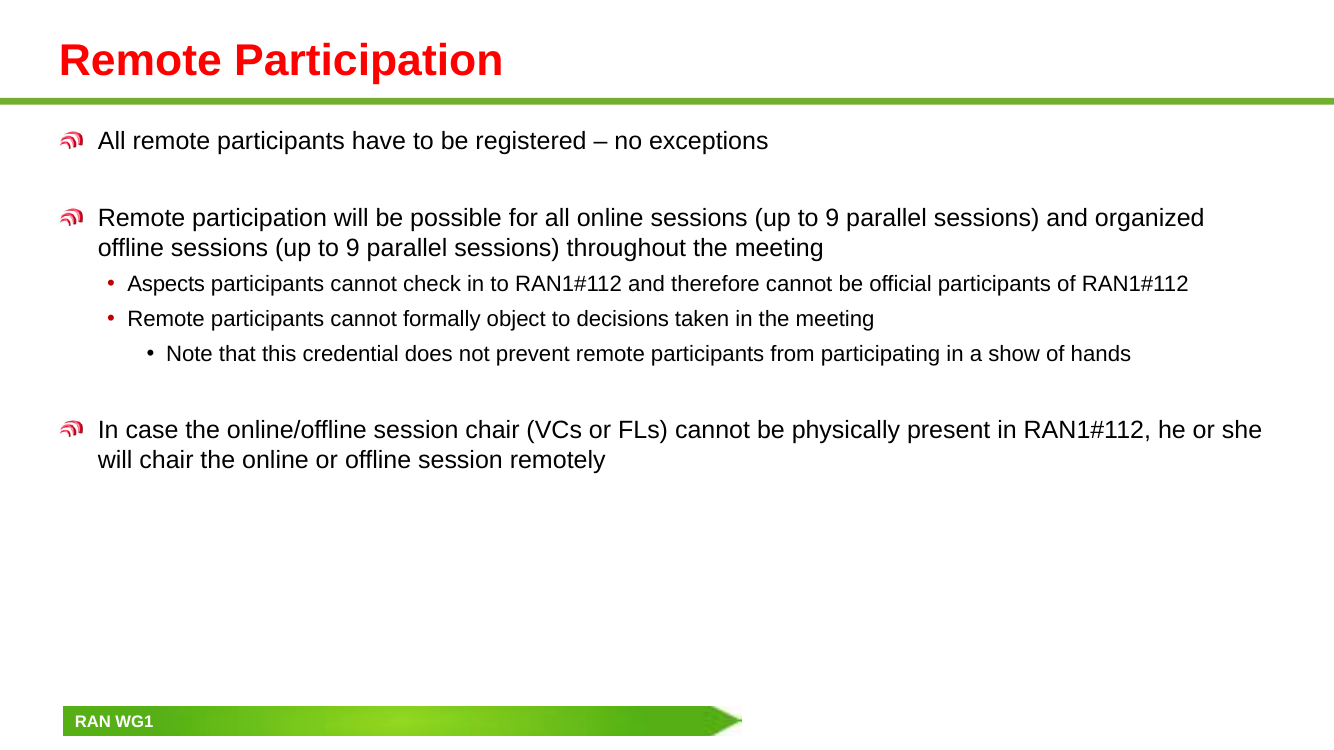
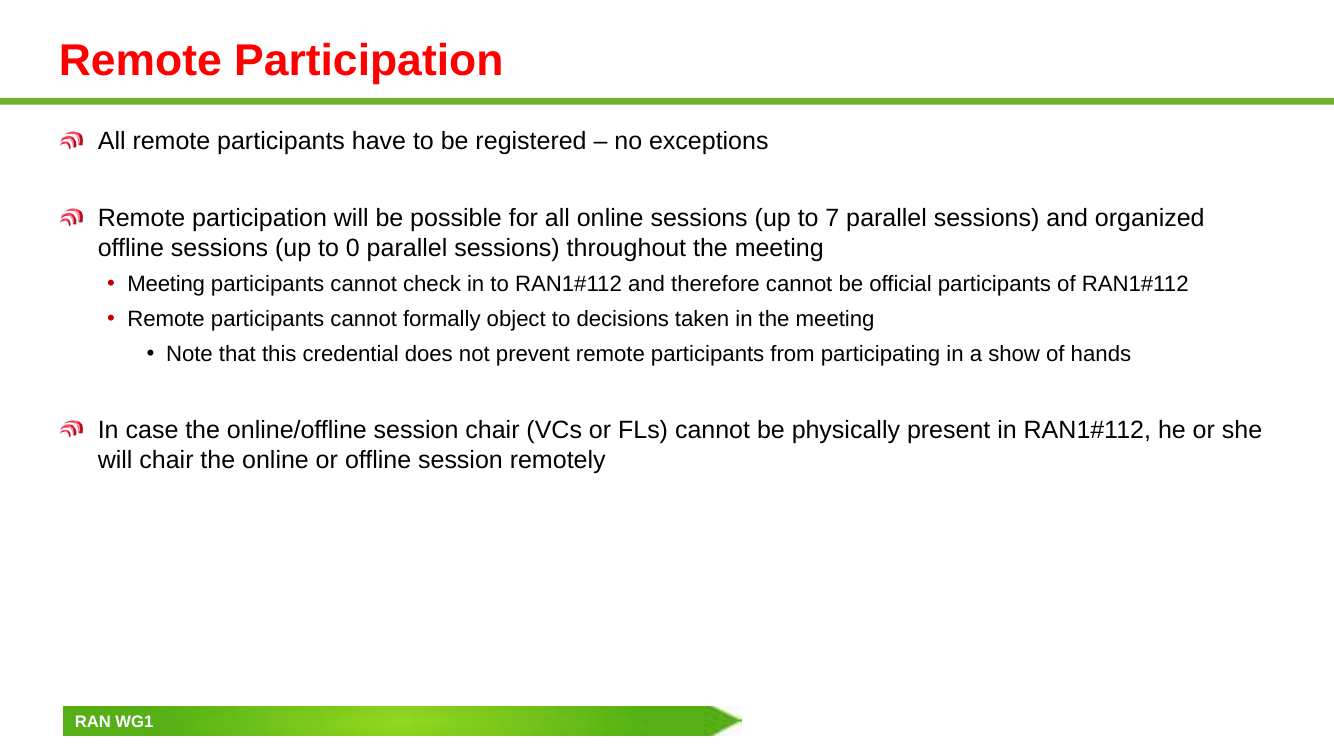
9 at (832, 218): 9 -> 7
9 at (353, 248): 9 -> 0
Aspects at (166, 285): Aspects -> Meeting
